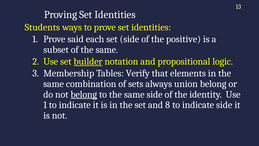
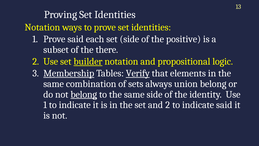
Students at (42, 27): Students -> Notation
of the same: same -> there
Membership underline: none -> present
Verify underline: none -> present
and 8: 8 -> 2
indicate side: side -> said
